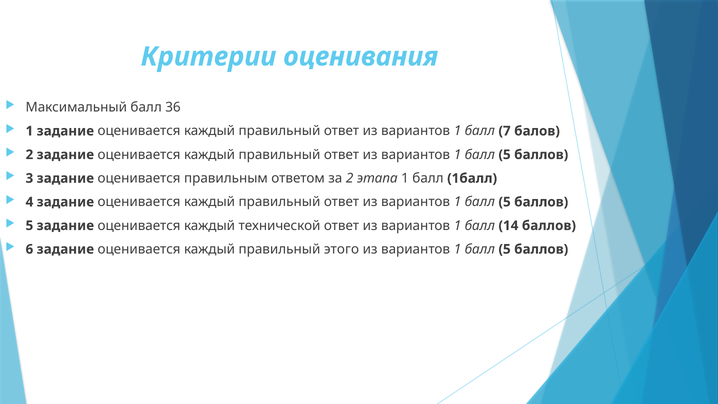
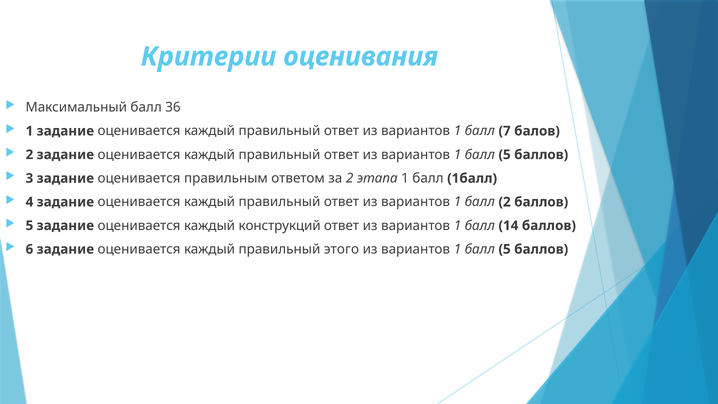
5 at (505, 202): 5 -> 2
технической: технической -> конструкций
